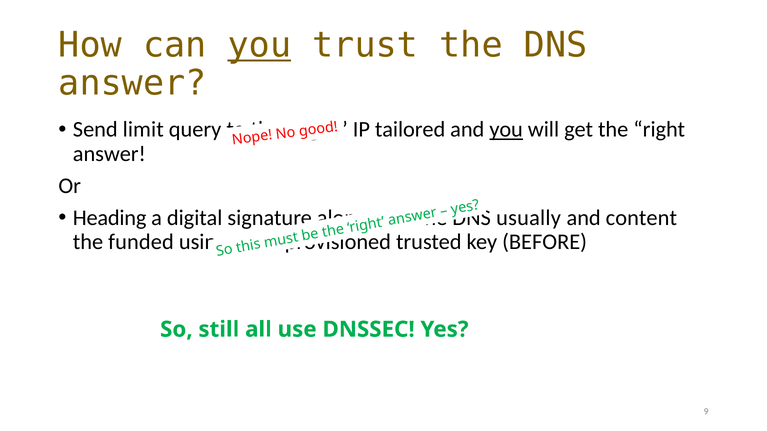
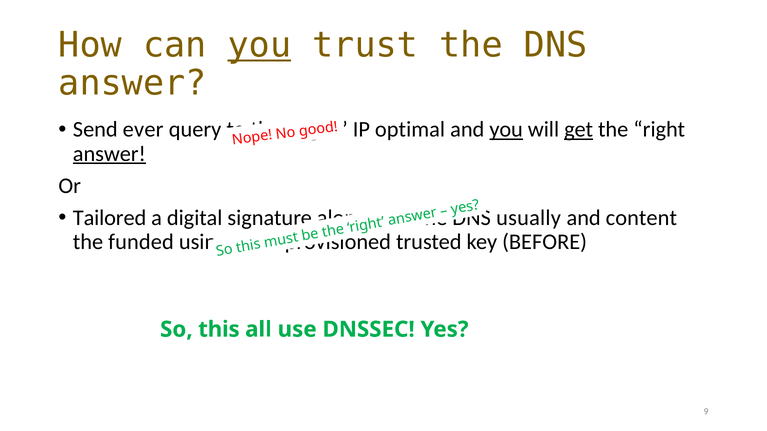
limit: limit -> ever
tailored: tailored -> optimal
get underline: none -> present
answer at (109, 154) underline: none -> present
Heading: Heading -> Tailored
still at (219, 330): still -> this
